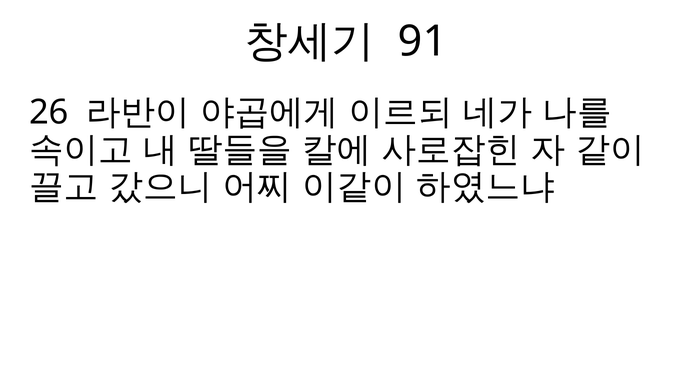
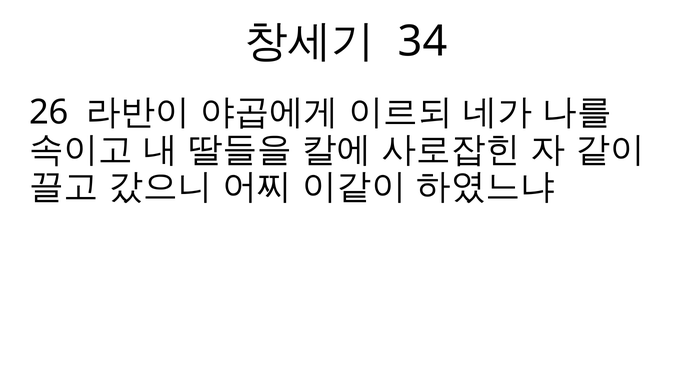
91: 91 -> 34
